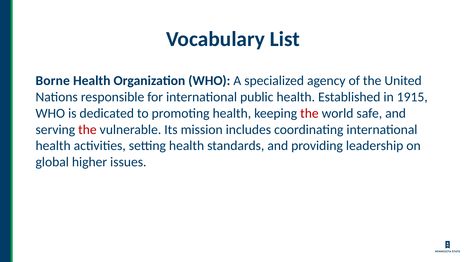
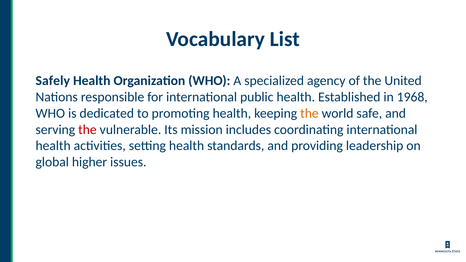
Borne: Borne -> Safely
1915: 1915 -> 1968
the at (309, 113) colour: red -> orange
